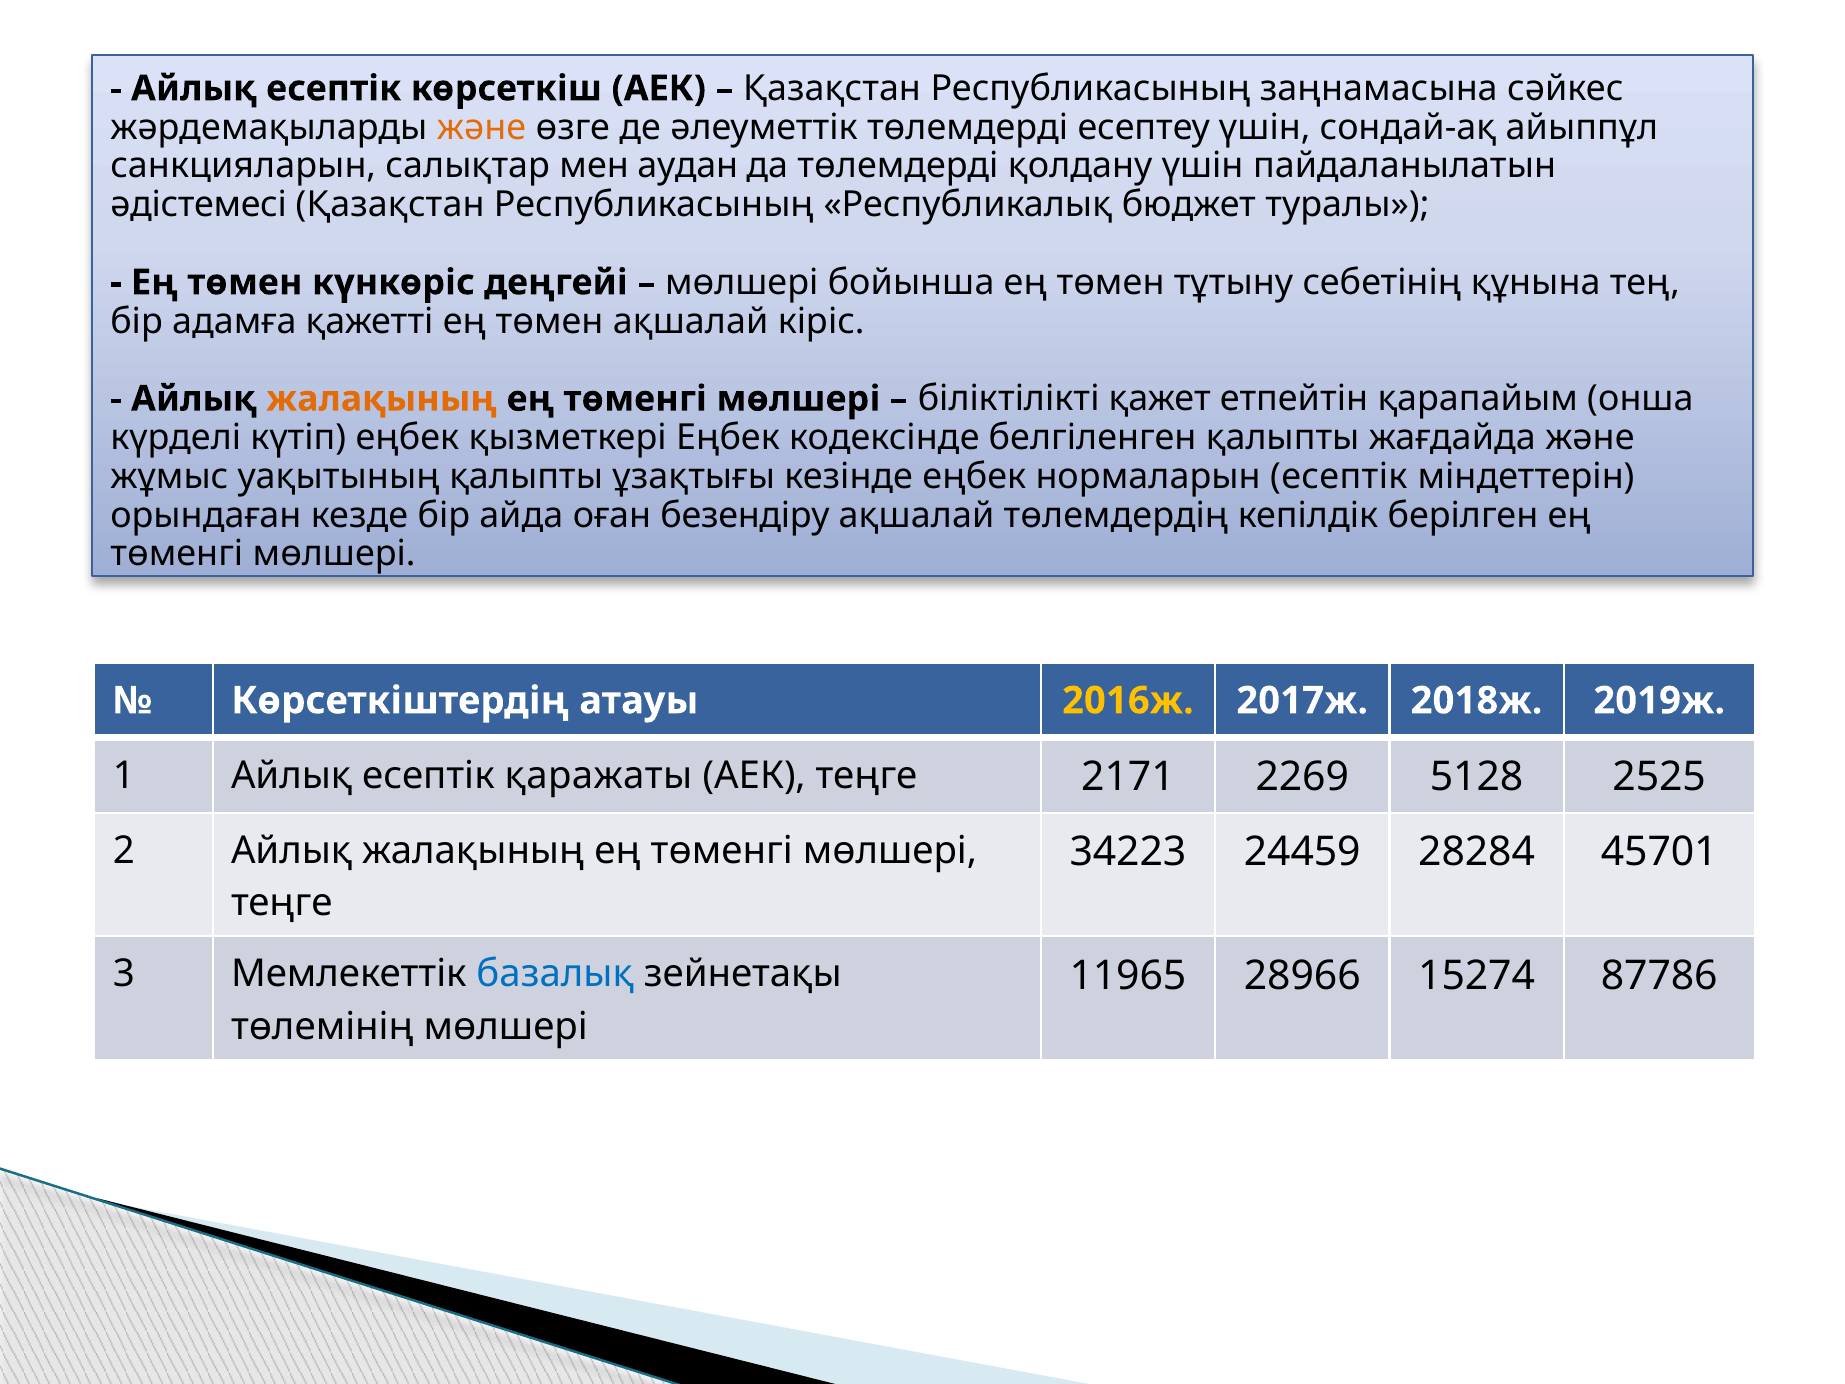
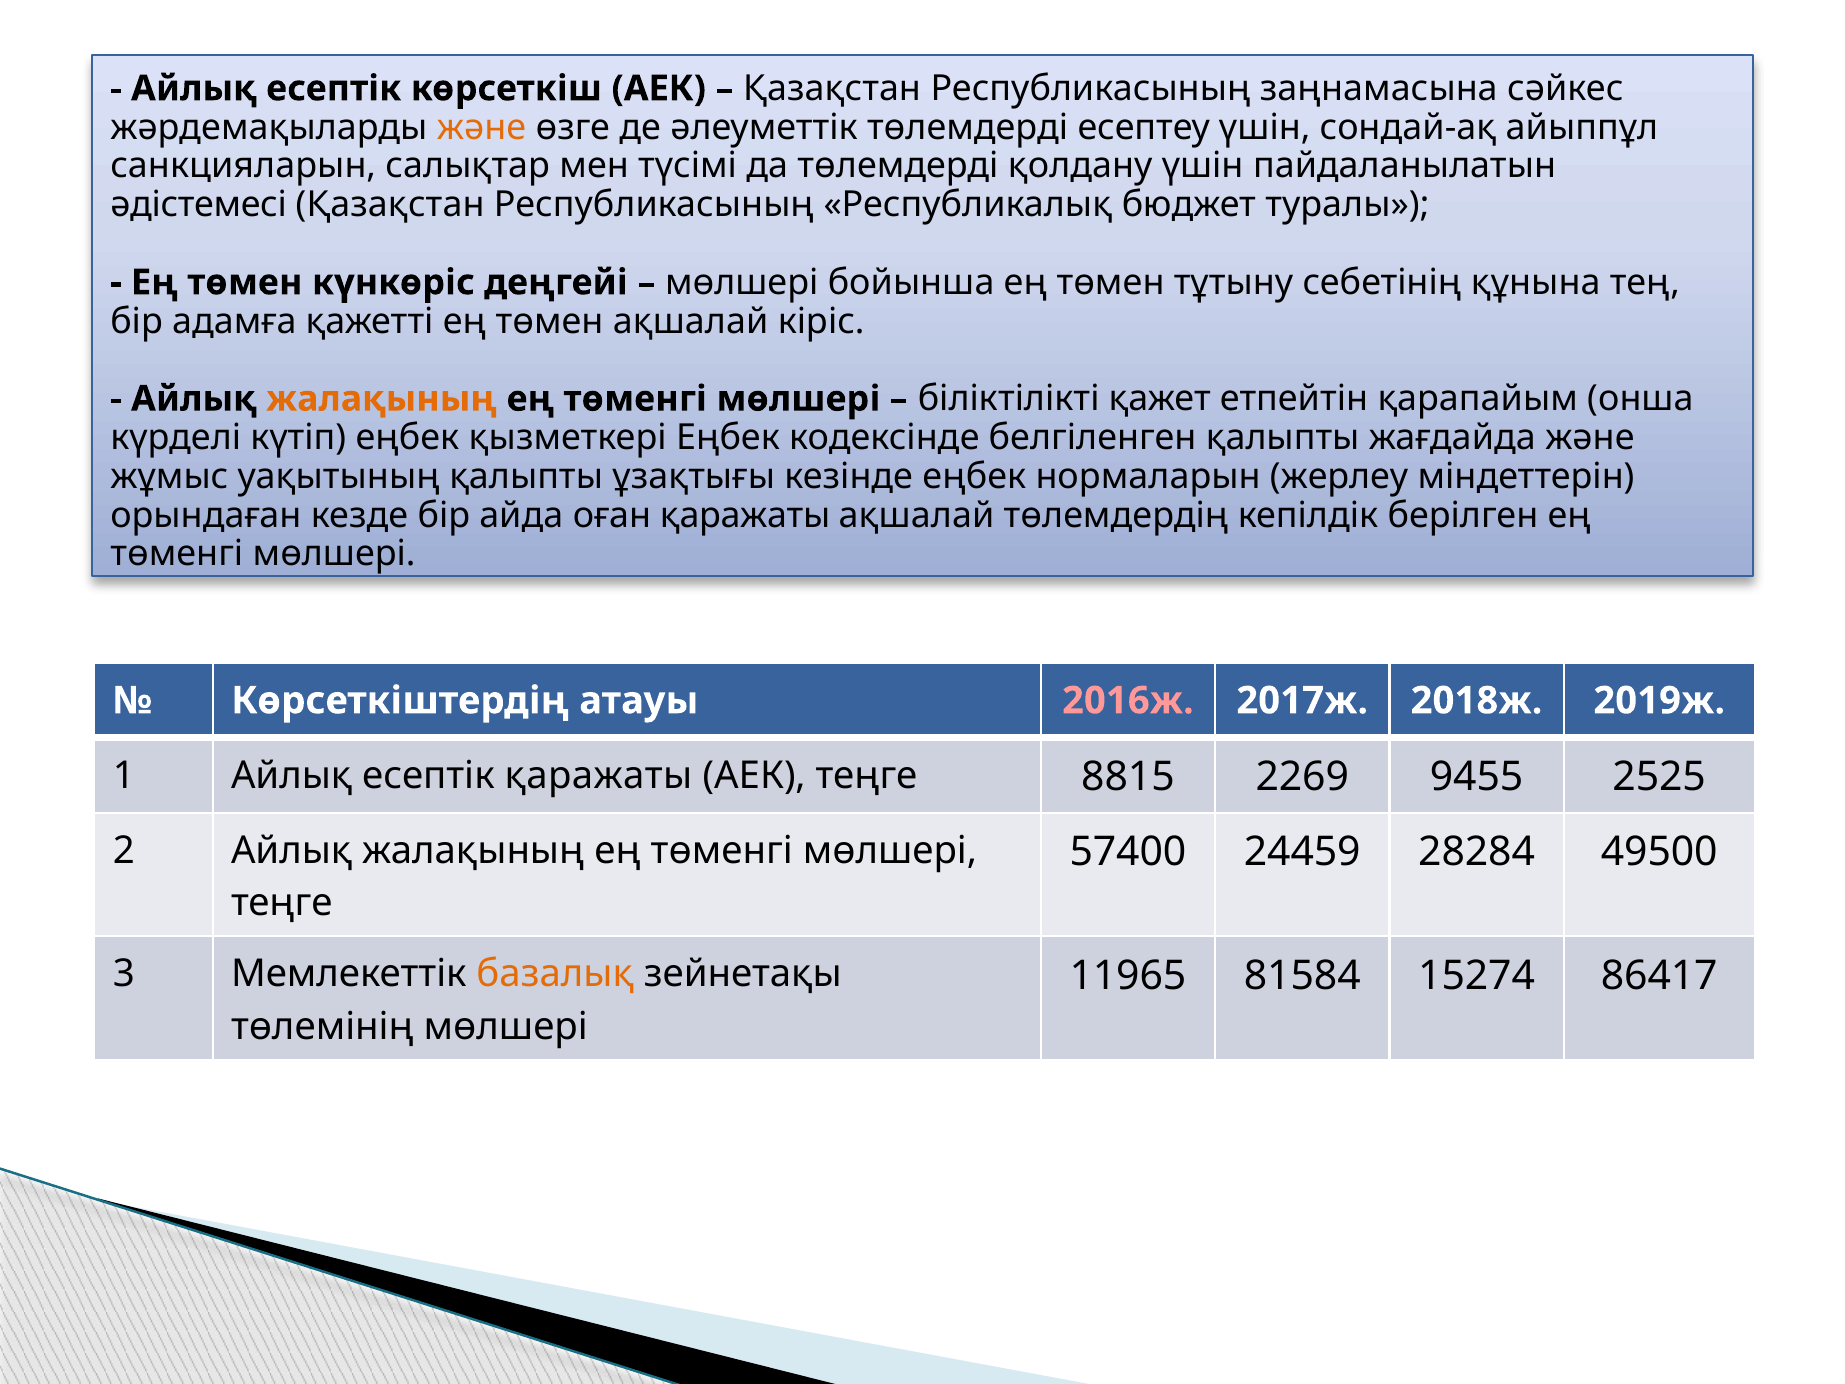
аудан: аудан -> түсімі
нормаларын есептік: есептік -> жерлеу
оған безендіру: безендіру -> қаражаты
2016ж colour: yellow -> pink
2171: 2171 -> 8815
5128: 5128 -> 9455
34223: 34223 -> 57400
45701: 45701 -> 49500
базалық colour: blue -> orange
28966: 28966 -> 81584
87786: 87786 -> 86417
